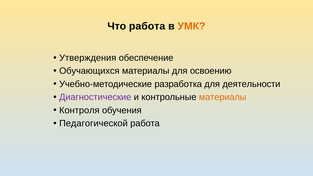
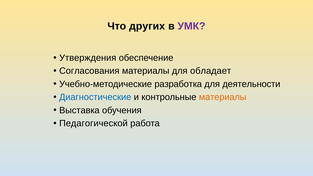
Что работа: работа -> других
УМК colour: orange -> purple
Обучающихся: Обучающихся -> Согласования
освоению: освоению -> обладает
Диагностические colour: purple -> blue
Контроля: Контроля -> Выставка
